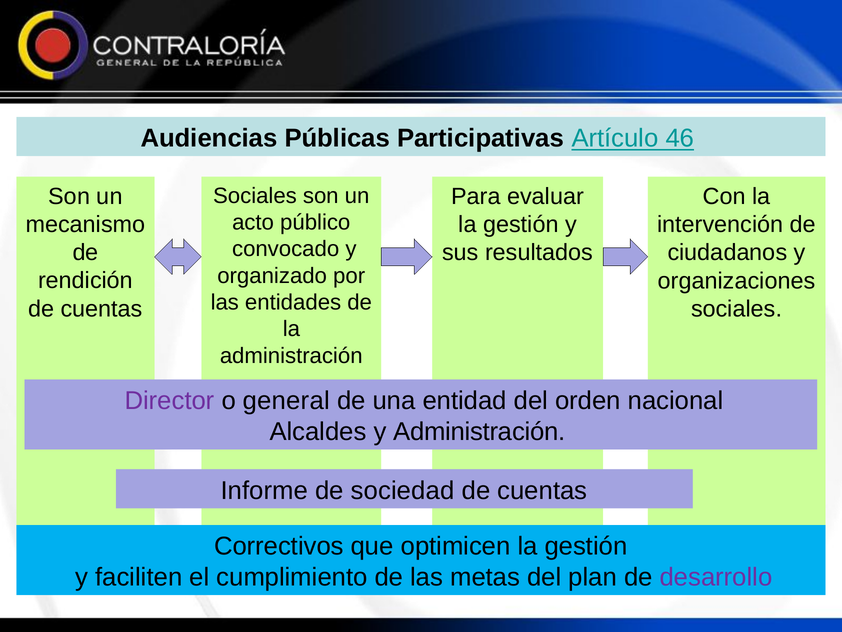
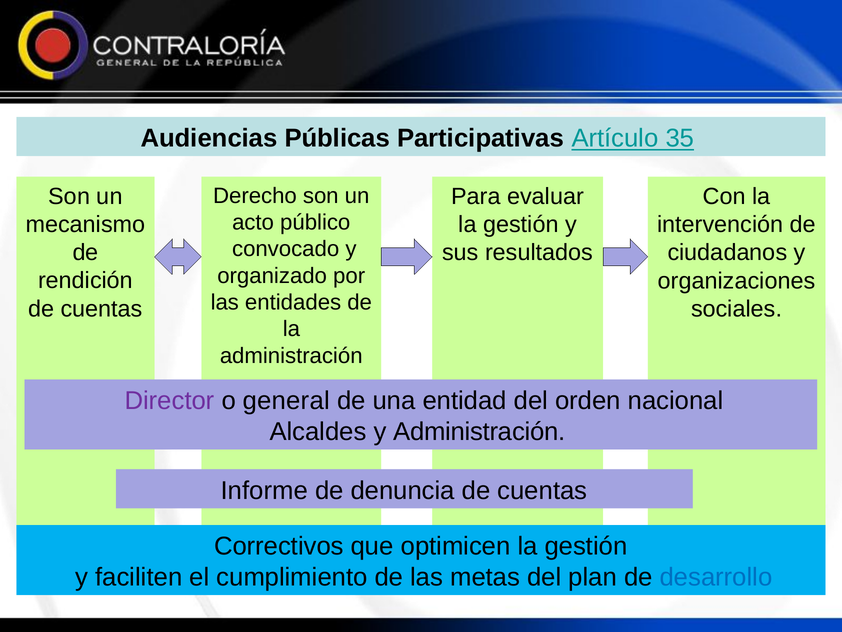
46: 46 -> 35
Sociales at (255, 196): Sociales -> Derecho
sociedad: sociedad -> denuncia
desarrollo colour: purple -> blue
